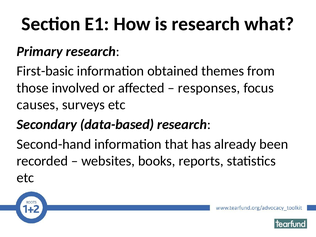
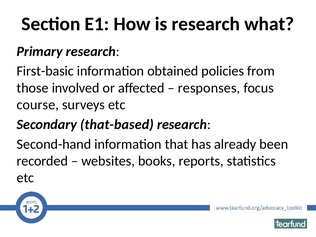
themes: themes -> policies
causes: causes -> course
data-based: data-based -> that-based
